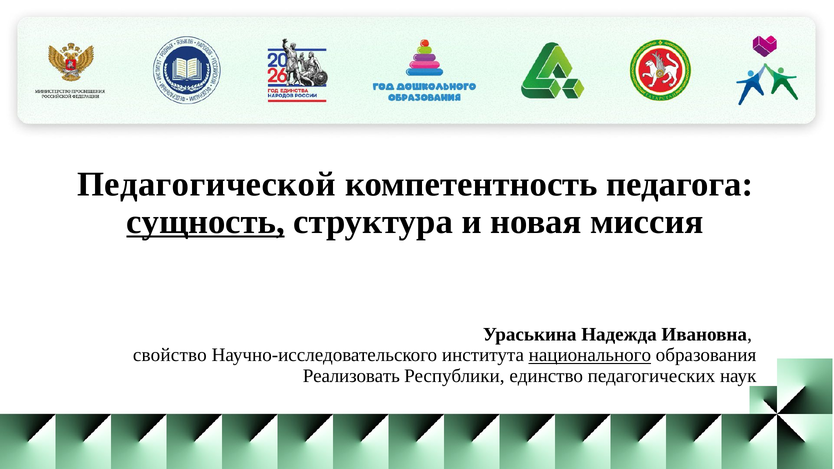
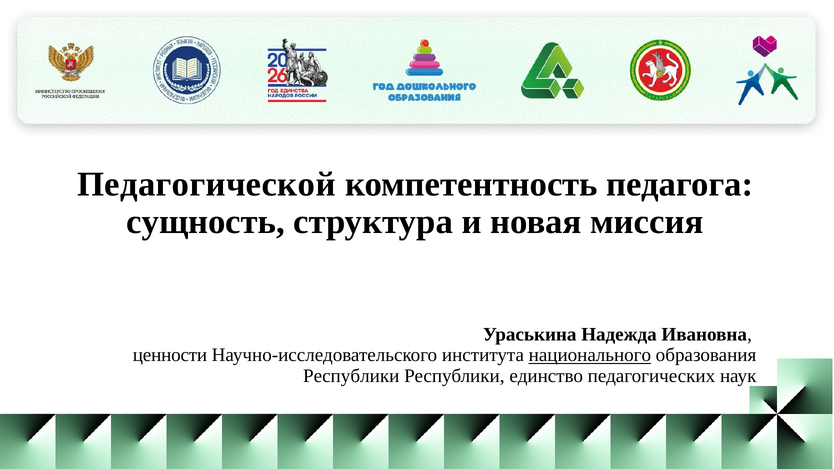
сущность underline: present -> none
свойство: свойство -> ценности
Реализовать at (351, 376): Реализовать -> Республики
